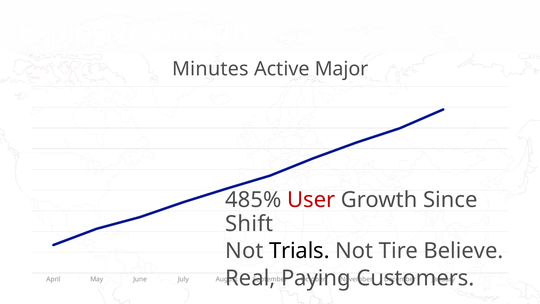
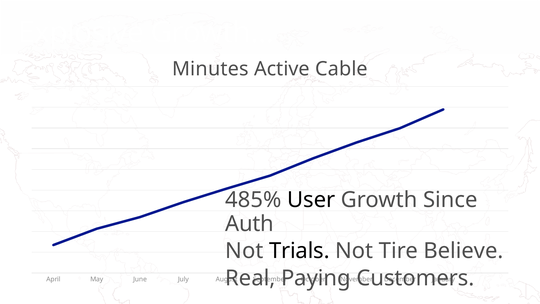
Major: Major -> Cable
User colour: red -> black
Shift: Shift -> Auth
